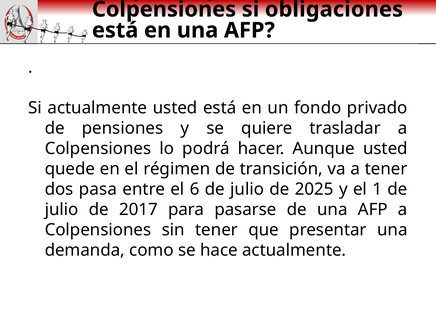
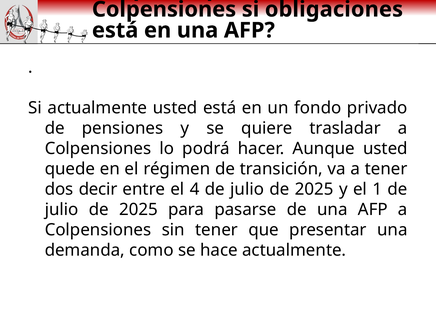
pasa: pasa -> decir
6: 6 -> 4
2017 at (138, 210): 2017 -> 2025
